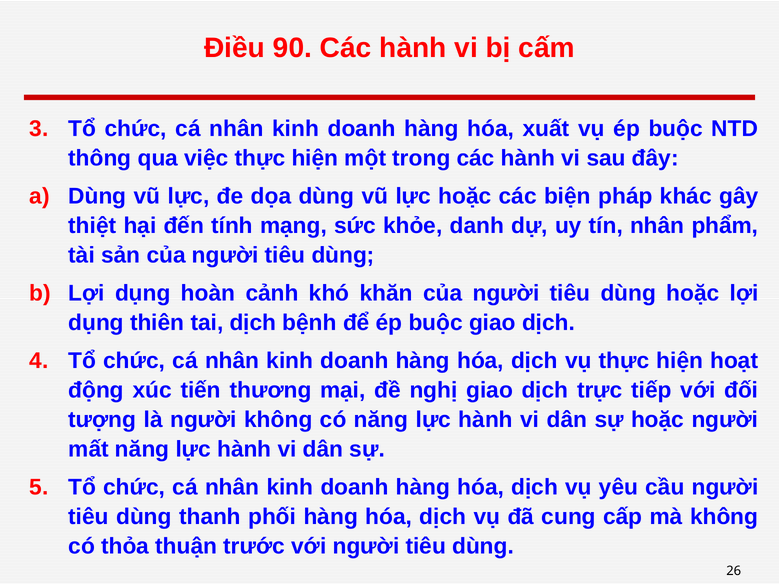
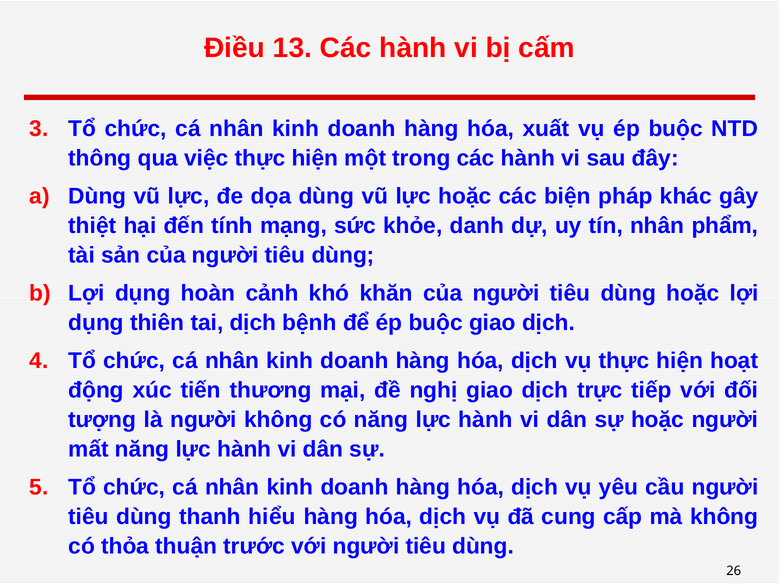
90: 90 -> 13
phối: phối -> hiểu
